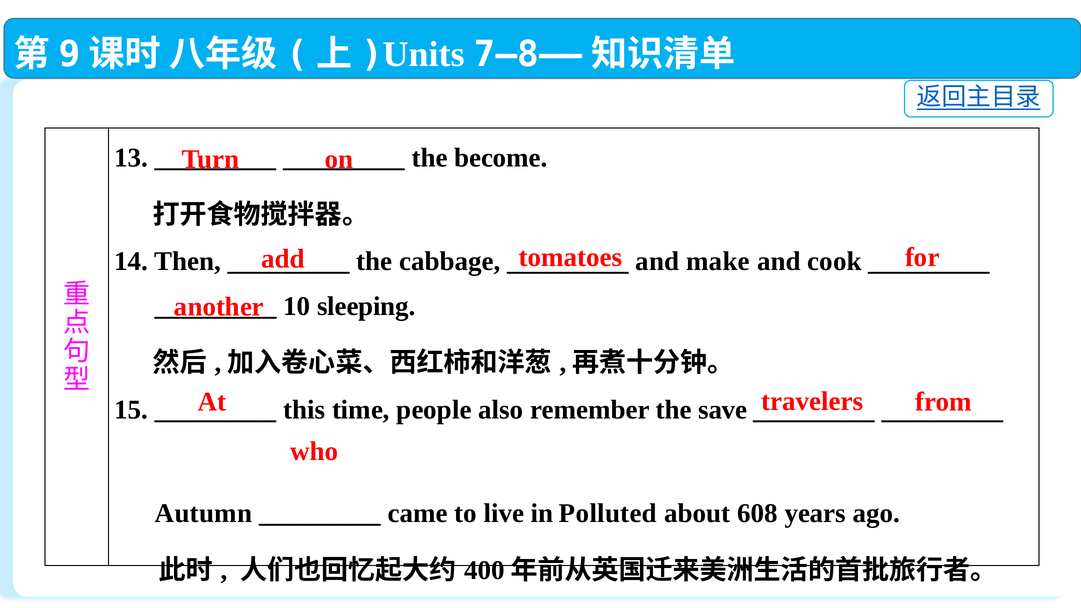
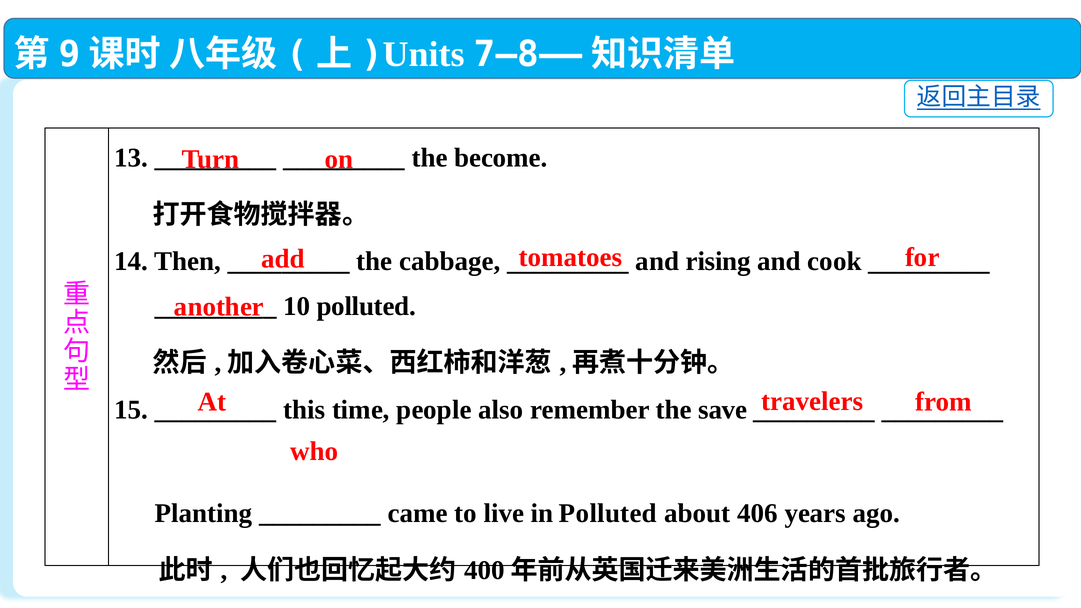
make: make -> rising
10 sleeping: sleeping -> polluted
Autumn: Autumn -> Planting
608: 608 -> 406
